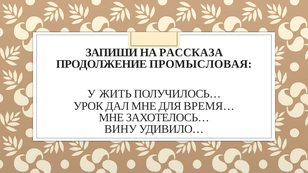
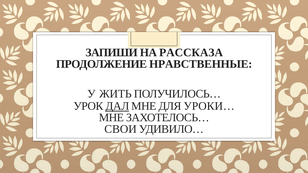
ПРОМЫСЛОВАЯ: ПРОМЫСЛОВАЯ -> НРАВСТВЕННЫЕ
ДАЛ underline: none -> present
ВРЕМЯ…: ВРЕМЯ… -> УРОКИ…
ВИНУ: ВИНУ -> СВОИ
